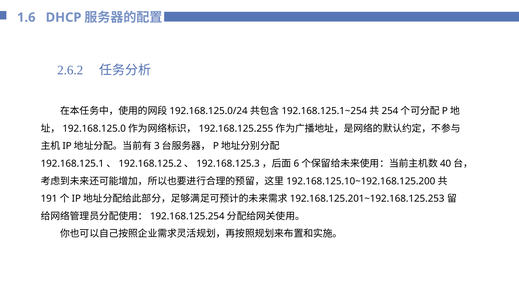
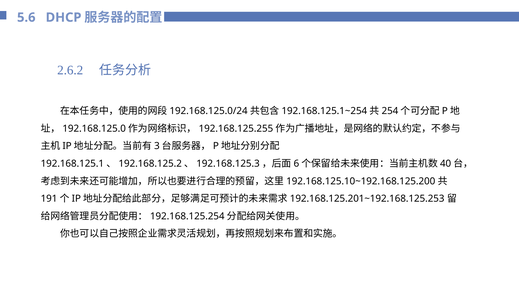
1.6: 1.6 -> 5.6
